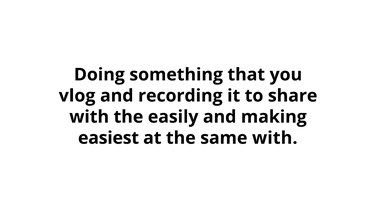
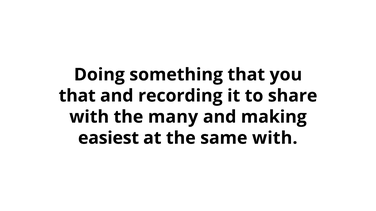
vlog at (77, 96): vlog -> that
easily: easily -> many
